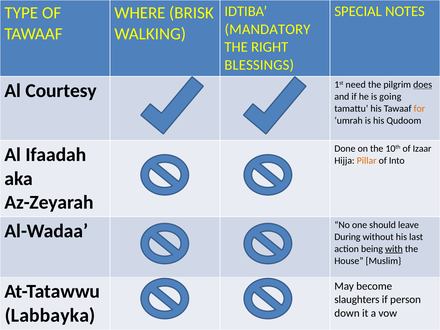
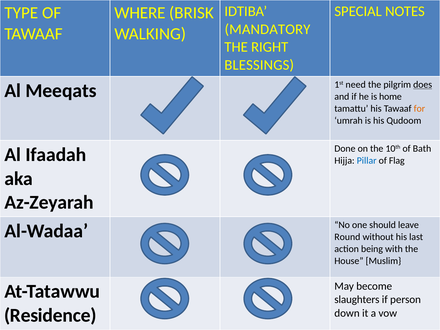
Courtesy: Courtesy -> Meeqats
going: going -> home
Izaar: Izaar -> Bath
Pillar colour: orange -> blue
Into: Into -> Flag
During: During -> Round
with underline: present -> none
Labbayka: Labbayka -> Residence
